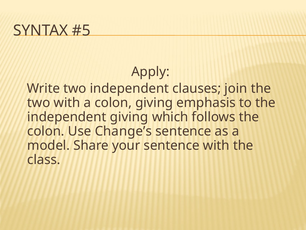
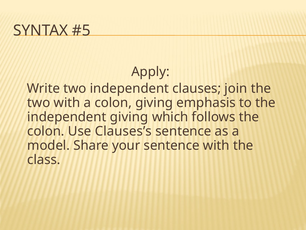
Change’s: Change’s -> Clauses’s
